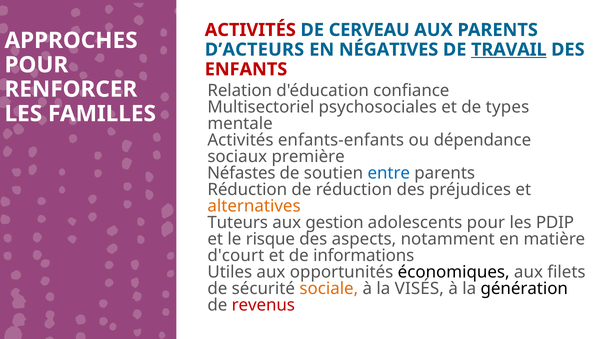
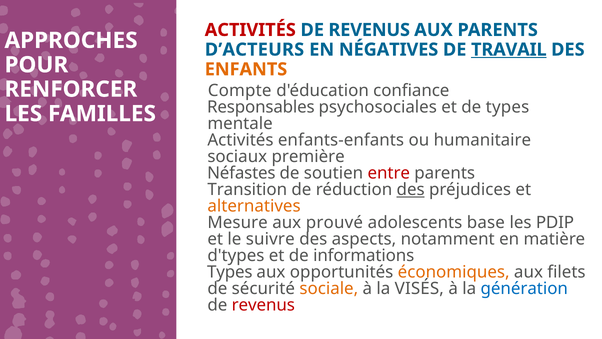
CERVEAU at (369, 30): CERVEAU -> REVENUS
ENFANTS colour: red -> orange
Relation: Relation -> Compte
Multisectoriel: Multisectoriel -> Responsables
dépendance: dépendance -> humanitaire
entre colour: blue -> red
Réduction at (247, 189): Réduction -> Transition
des at (411, 189) underline: none -> present
Tuteurs: Tuteurs -> Mesure
gestion: gestion -> prouvé
adolescents pour: pour -> base
risque: risque -> suivre
d'court: d'court -> d'types
Utiles at (230, 272): Utiles -> Types
économiques colour: black -> orange
génération colour: black -> blue
